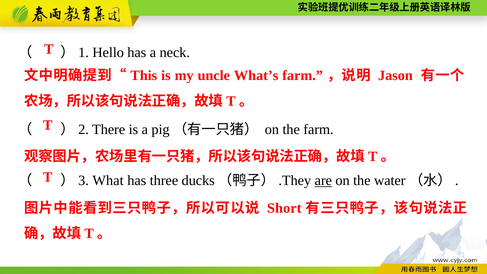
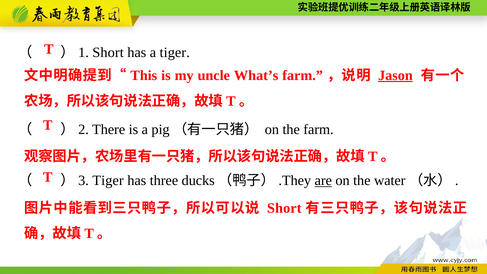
Hello at (108, 53): Hello -> Short
a neck: neck -> tiger
Jason underline: none -> present
What at (108, 181): What -> Tiger
